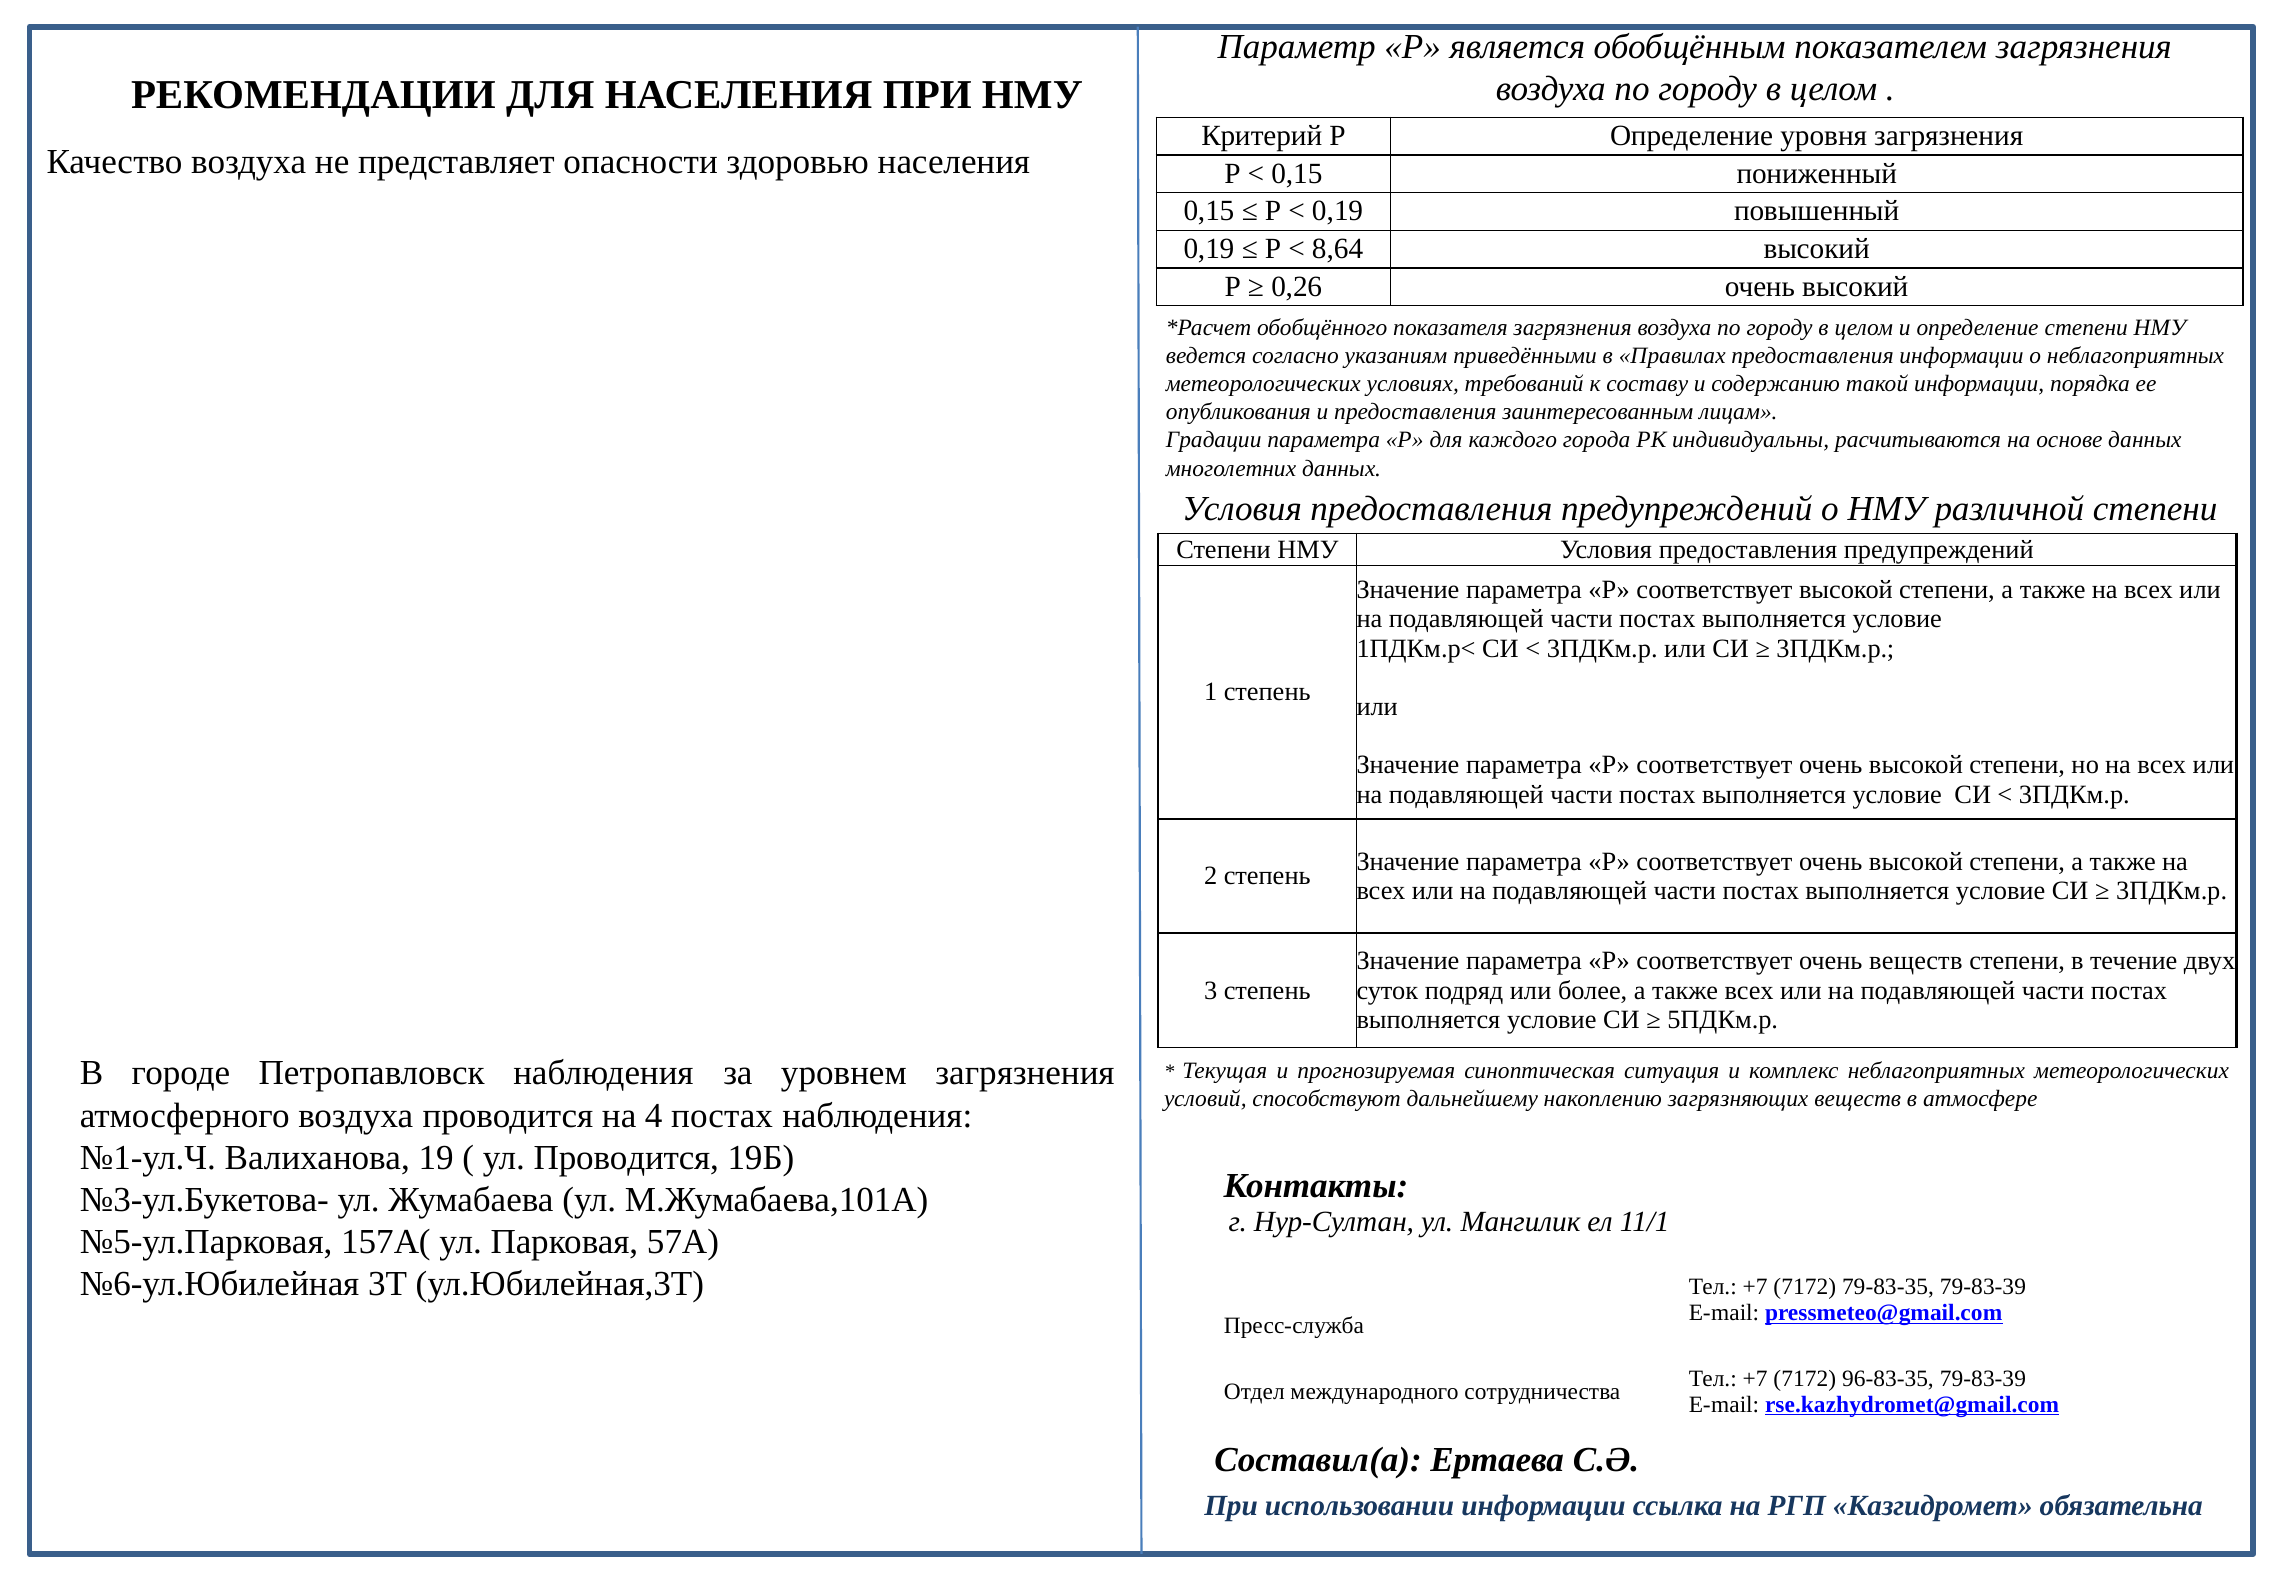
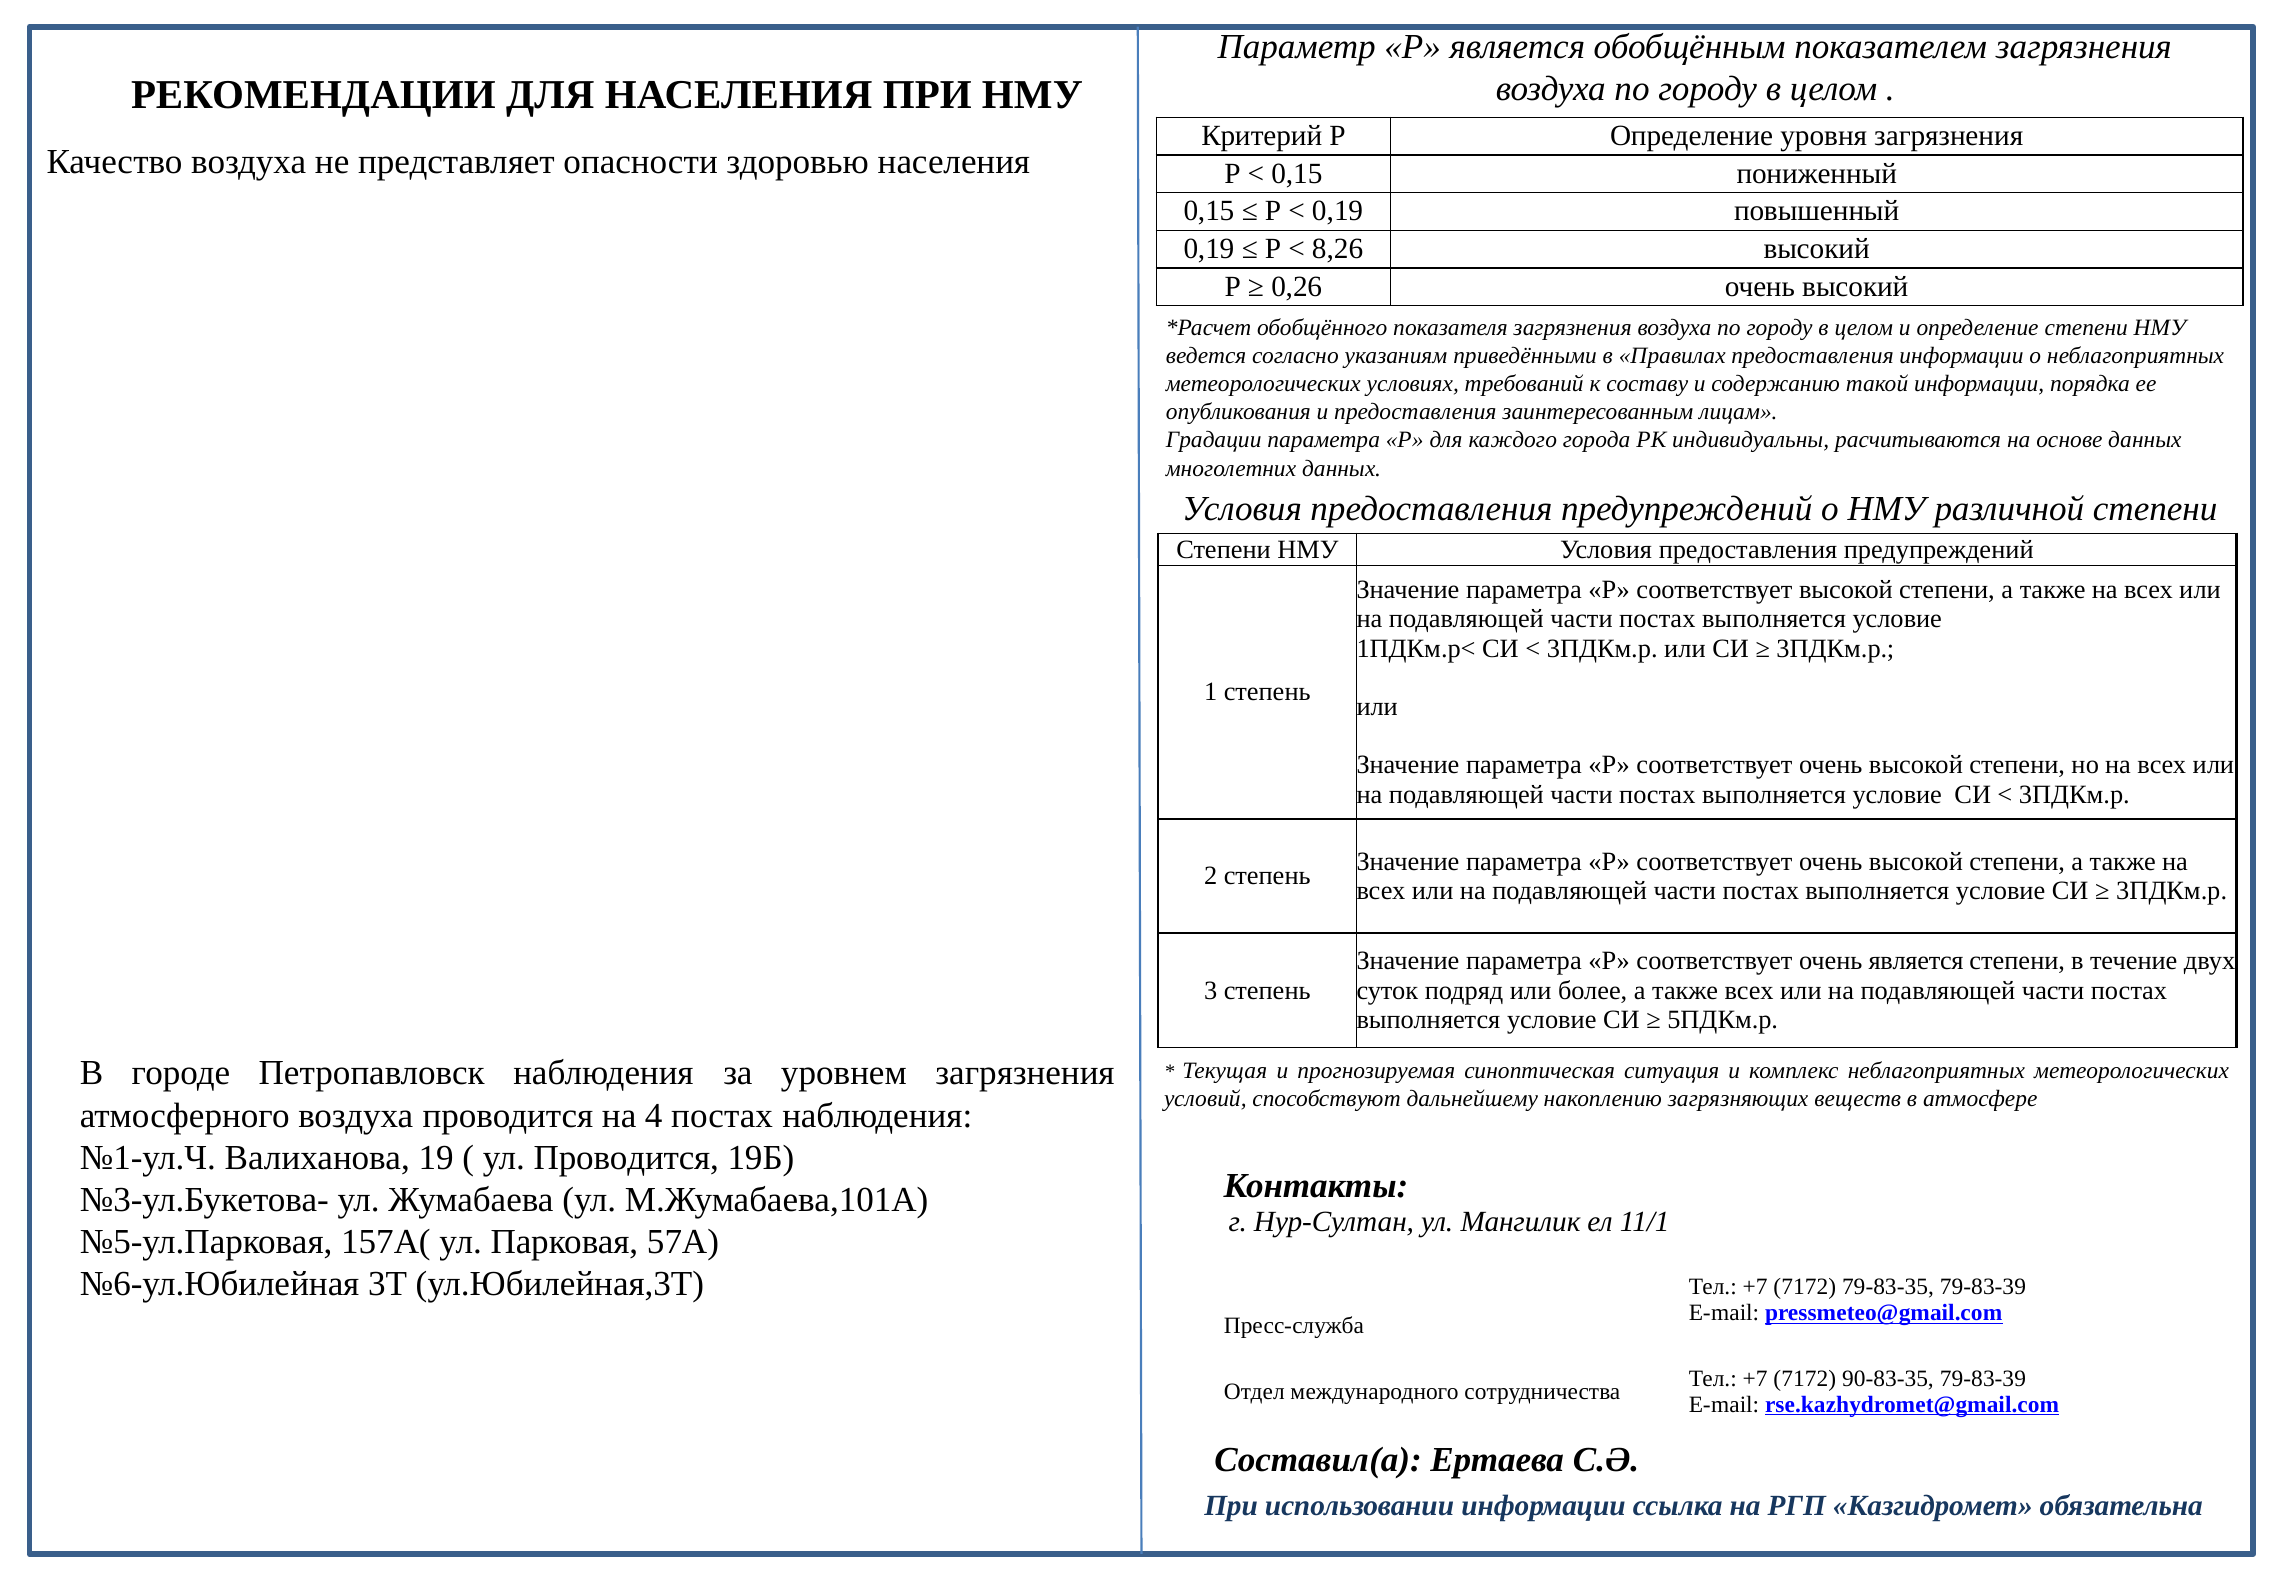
8,64: 8,64 -> 8,26
очень веществ: веществ -> является
96-83-35: 96-83-35 -> 90-83-35
